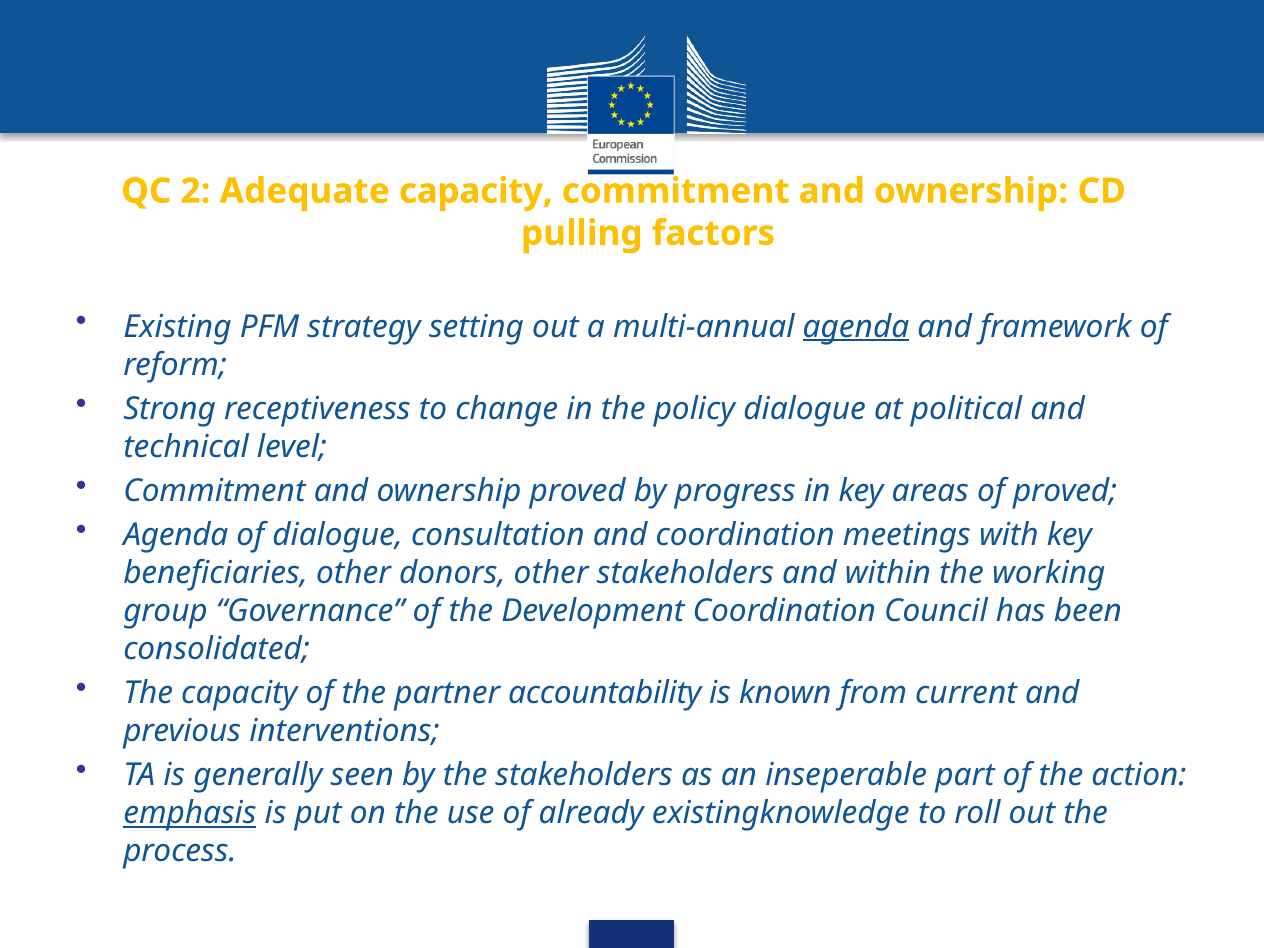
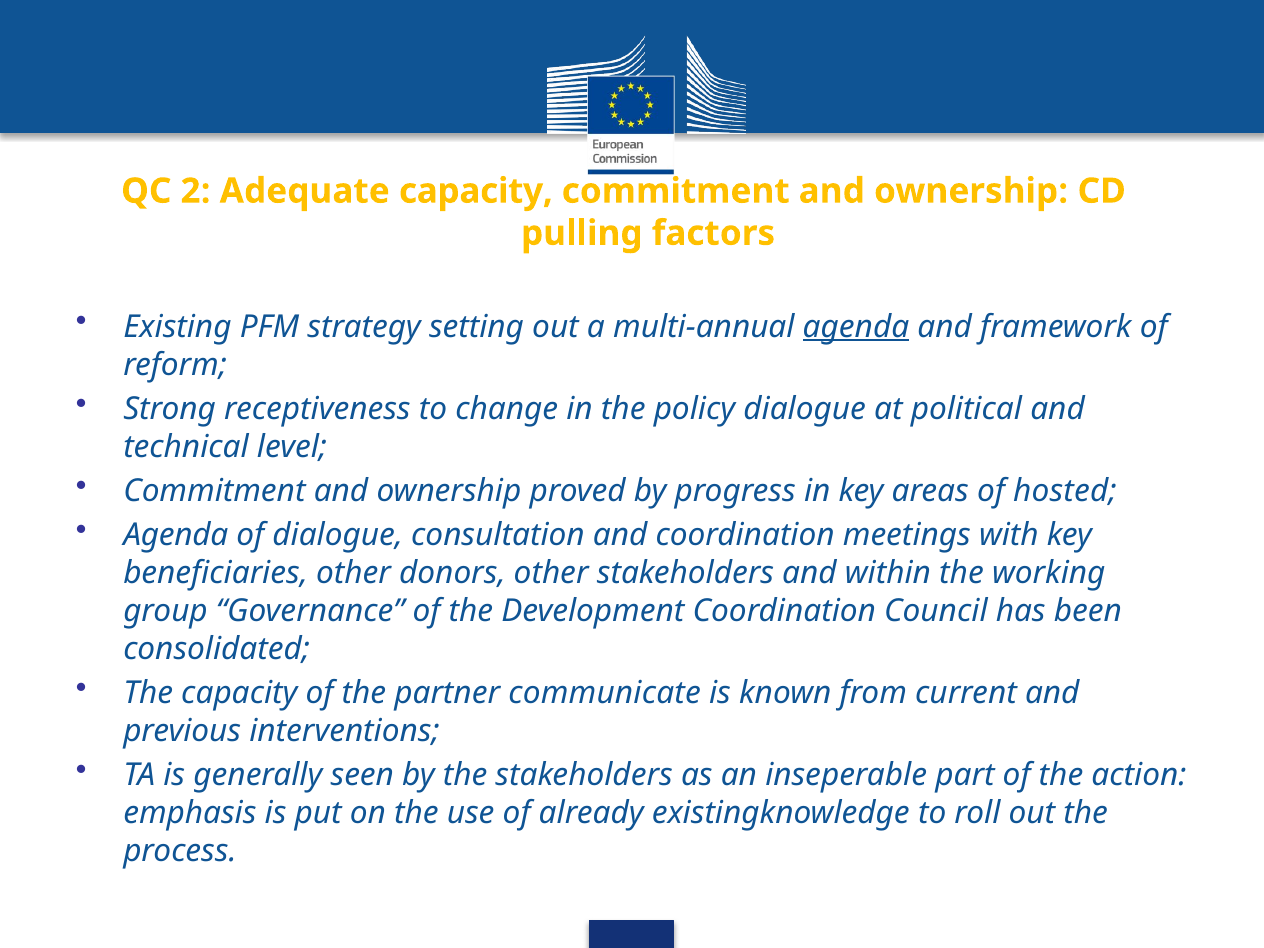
of proved: proved -> hosted
accountability: accountability -> communicate
emphasis underline: present -> none
